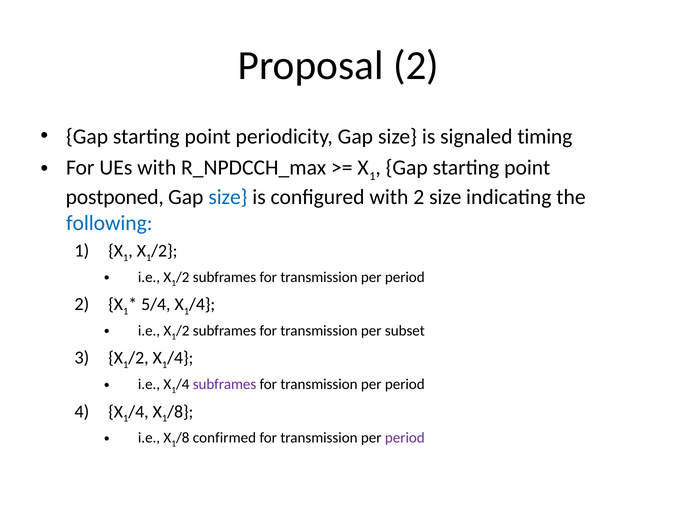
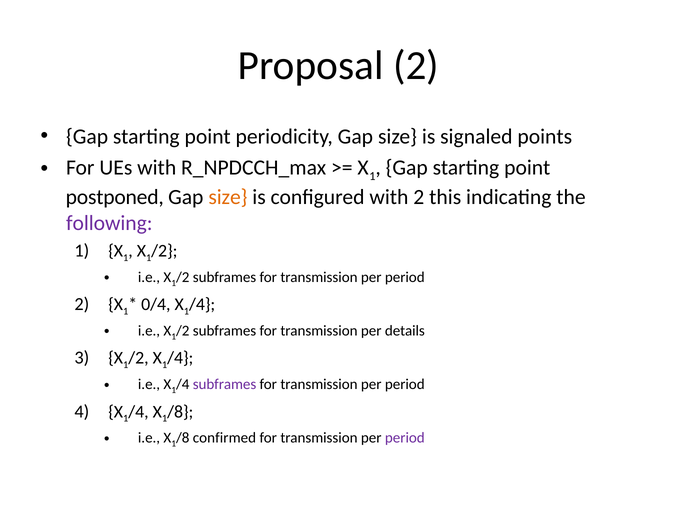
timing: timing -> points
size at (228, 197) colour: blue -> orange
2 size: size -> this
following colour: blue -> purple
5/4: 5/4 -> 0/4
subset: subset -> details
